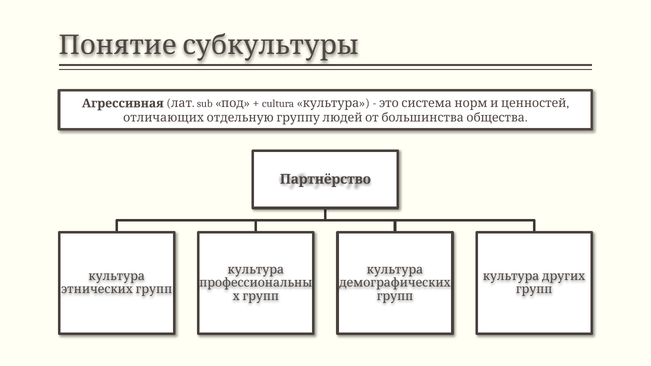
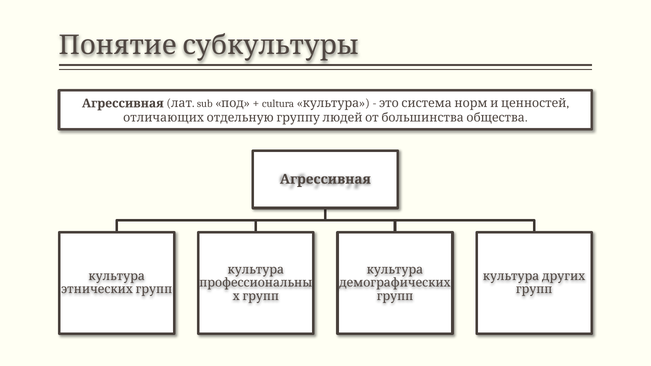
Партнёрство at (325, 179): Партнёрство -> Агрессивная
